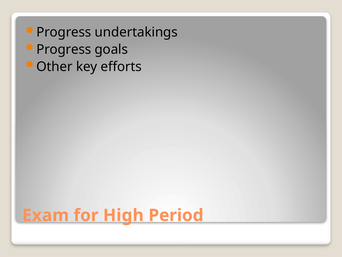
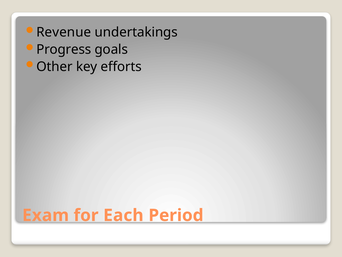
Progress at (64, 32): Progress -> Revenue
High: High -> Each
